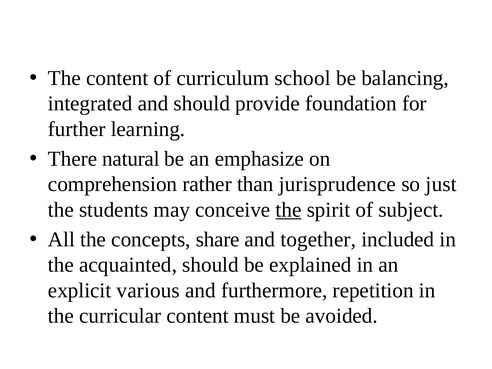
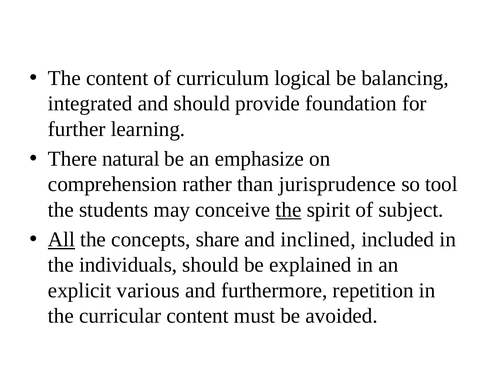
school: school -> logical
just: just -> tool
All underline: none -> present
together: together -> inclined
acquainted: acquainted -> individuals
